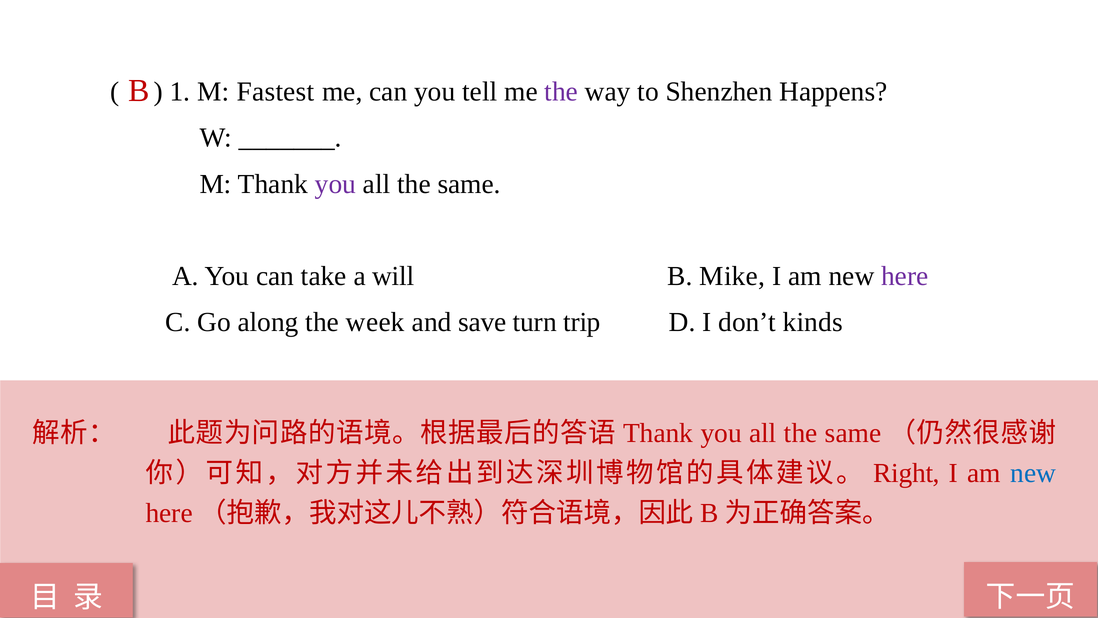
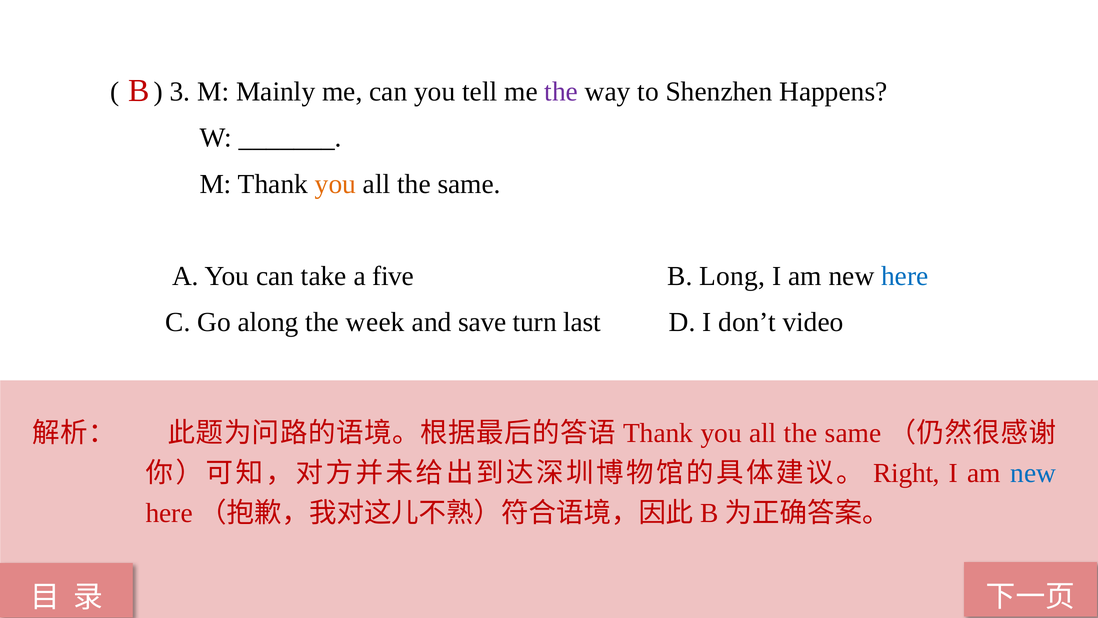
1: 1 -> 3
Fastest: Fastest -> Mainly
you at (335, 184) colour: purple -> orange
will: will -> five
Mike: Mike -> Long
here colour: purple -> blue
trip: trip -> last
kinds: kinds -> video
